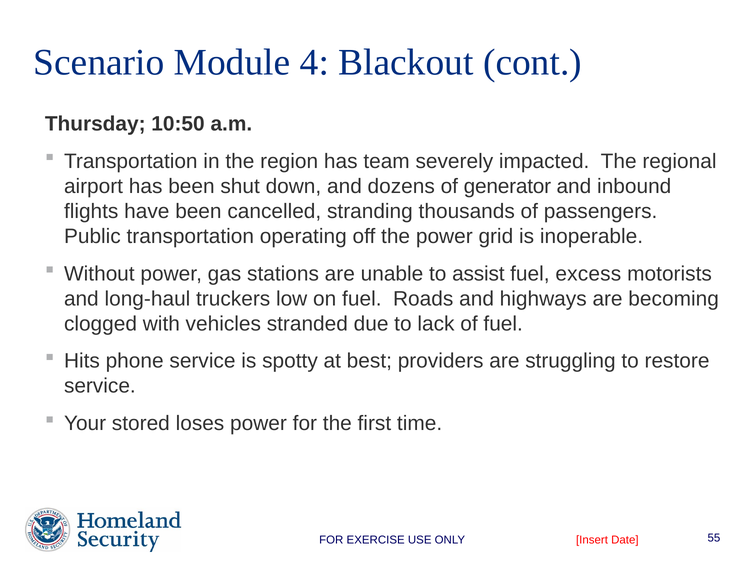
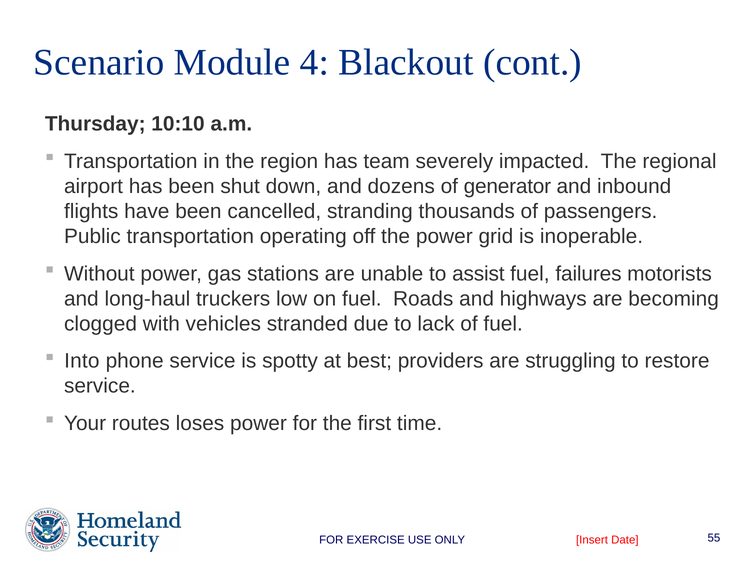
10:50: 10:50 -> 10:10
excess: excess -> failures
Hits: Hits -> Into
stored: stored -> routes
